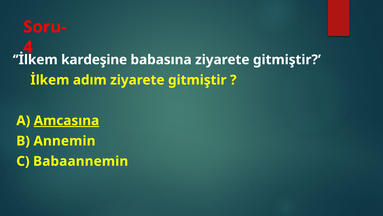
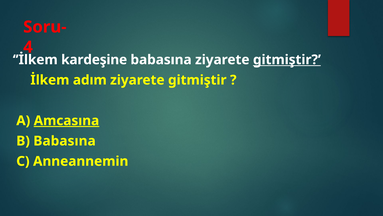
gitmiştir at (287, 60) underline: none -> present
B Annemin: Annemin -> Babasına
Babaannemin: Babaannemin -> Anneannemin
